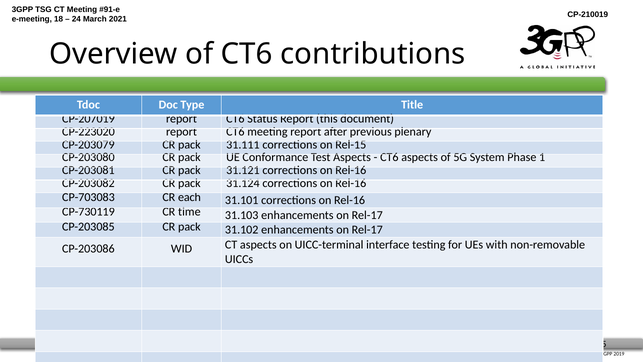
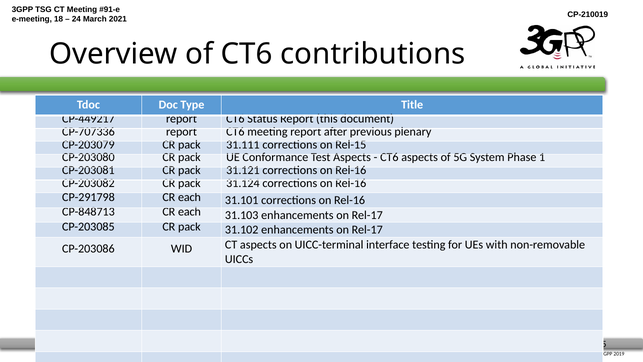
CP-207019: CP-207019 -> CP-449217
CP-223020: CP-223020 -> CP-707336
CP-703083: CP-703083 -> CP-291798
CP-730119: CP-730119 -> CP-848713
time at (189, 212): time -> each
